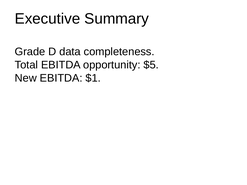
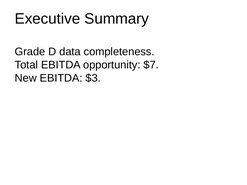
$5: $5 -> $7
$1: $1 -> $3
